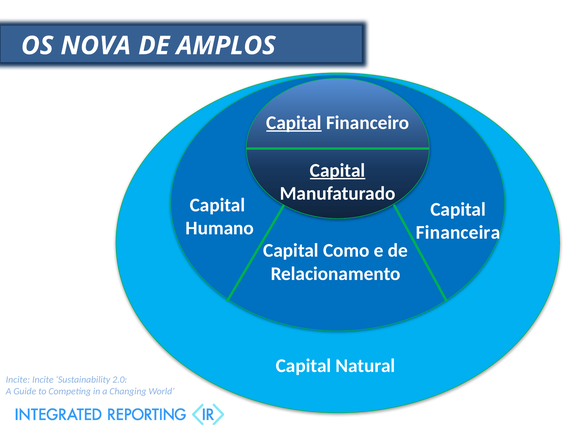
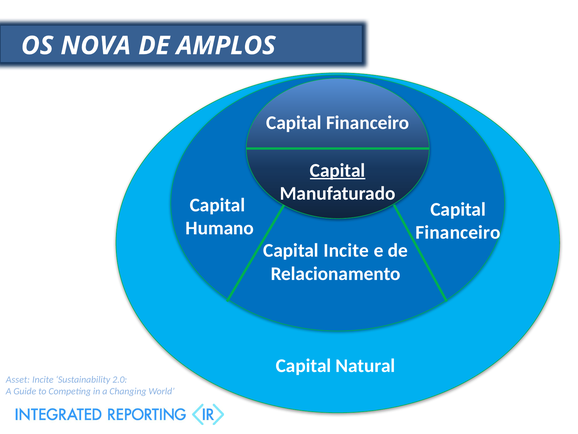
Capital at (294, 123) underline: present -> none
Financeira at (458, 232): Financeira -> Financeiro
Capital Como: Como -> Incite
Incite at (18, 379): Incite -> Asset
